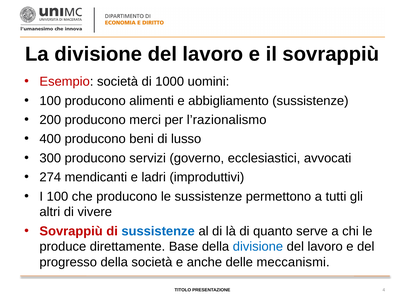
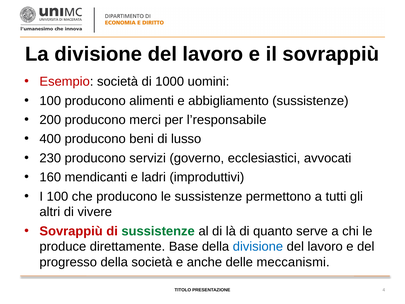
l’razionalismo: l’razionalismo -> l’responsabile
300: 300 -> 230
274: 274 -> 160
sussistenze at (158, 231) colour: blue -> green
